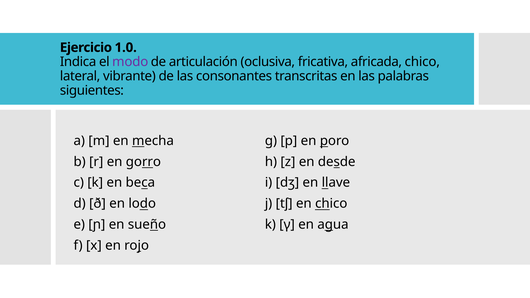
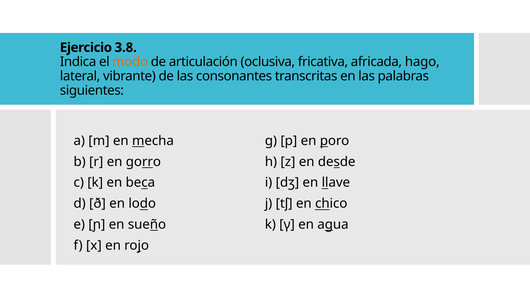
1.0: 1.0 -> 3.8
modo colour: purple -> orange
africada chico: chico -> hago
